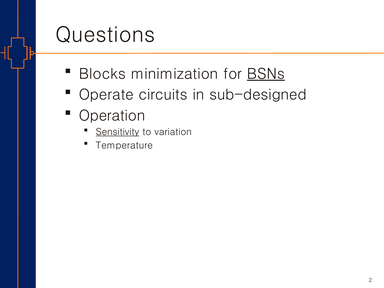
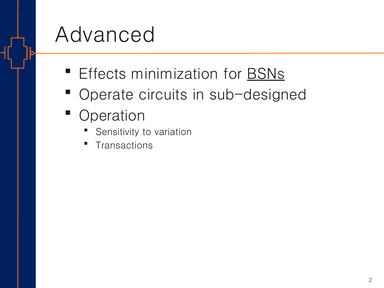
Questions: Questions -> Advanced
Blocks: Blocks -> Effects
Sensitivity underline: present -> none
Temperature: Temperature -> Transactions
